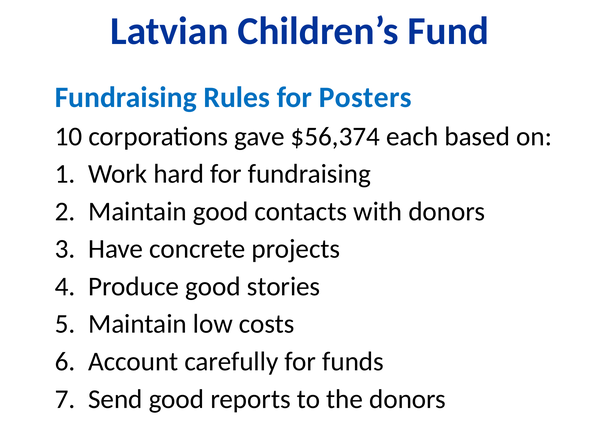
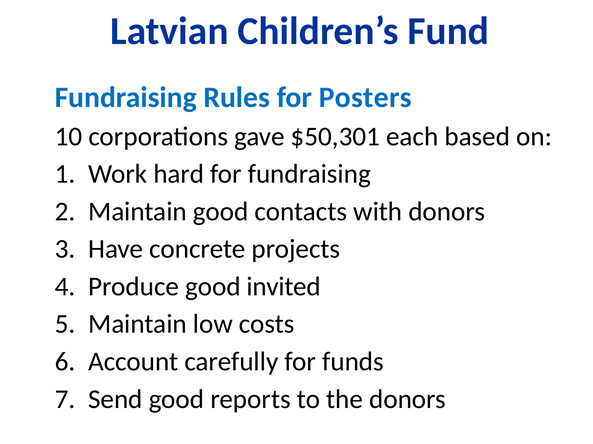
$56,374: $56,374 -> $50,301
stories: stories -> invited
